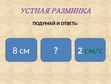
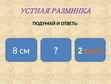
см/с colour: green -> orange
